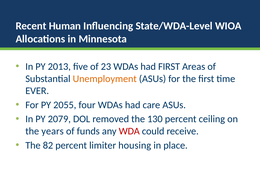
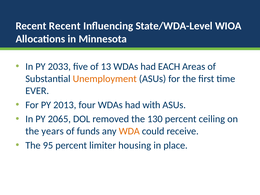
Recent Human: Human -> Recent
2013: 2013 -> 2033
23: 23 -> 13
had FIRST: FIRST -> EACH
2055: 2055 -> 2013
care: care -> with
2079: 2079 -> 2065
WDA colour: red -> orange
82: 82 -> 95
